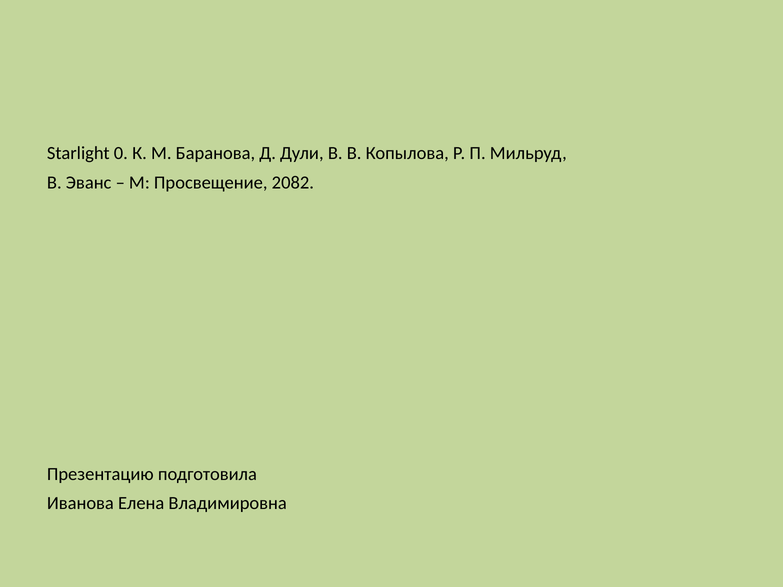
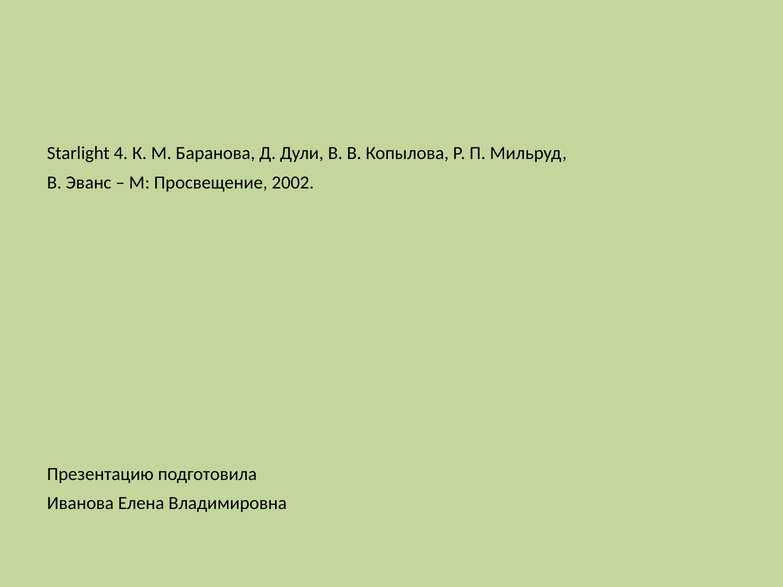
0: 0 -> 4
2082: 2082 -> 2002
